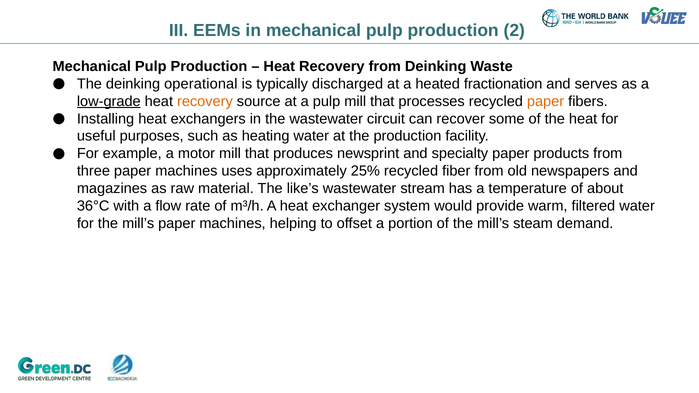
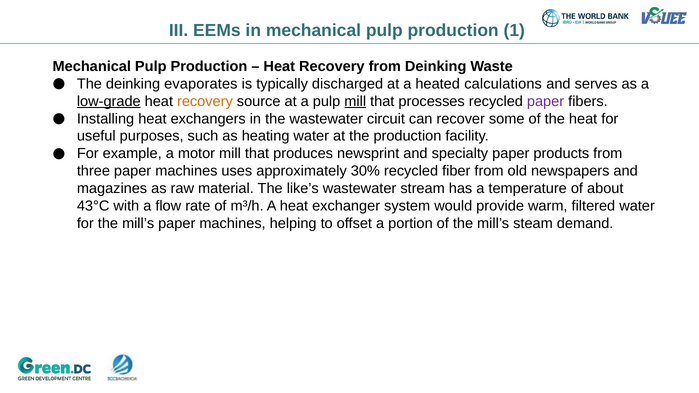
2: 2 -> 1
operational: operational -> evaporates
fractionation: fractionation -> calculations
mill at (355, 101) underline: none -> present
paper at (546, 101) colour: orange -> purple
25%: 25% -> 30%
36°C: 36°C -> 43°C
